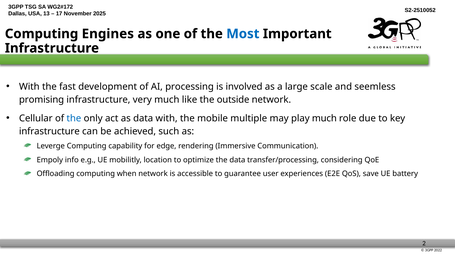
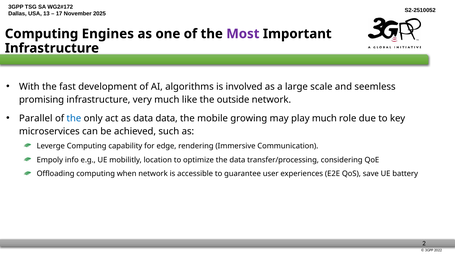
Most colour: blue -> purple
processing: processing -> algorithms
Cellular: Cellular -> Parallel
data with: with -> data
multiple: multiple -> growing
infrastructure at (49, 131): infrastructure -> microservices
